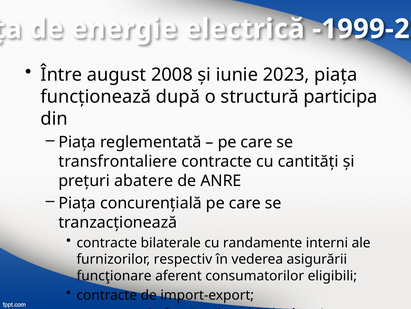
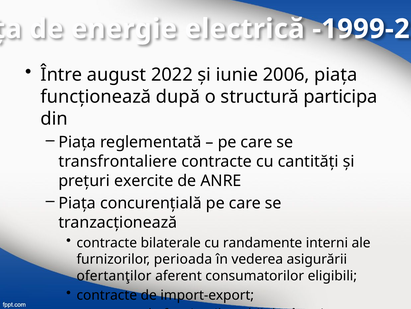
2008: 2008 -> 2022
2023: 2023 -> 2006
abatere: abatere -> exercite
respectiv: respectiv -> perioada
funcţionare: funcţionare -> ofertanţilor
